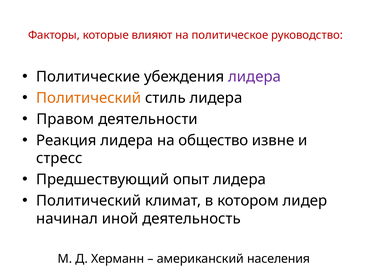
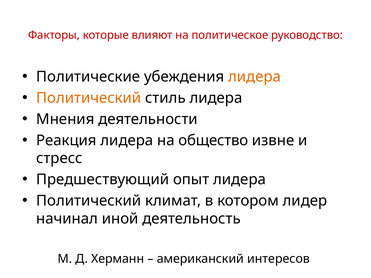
лидера at (255, 77) colour: purple -> orange
Правом: Правом -> Мнения
населения: населения -> интересов
